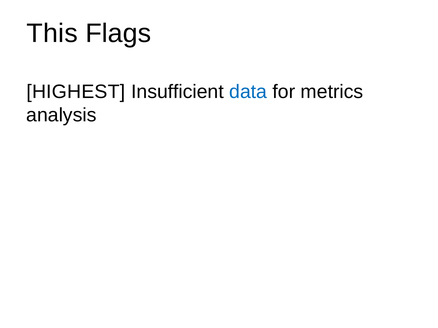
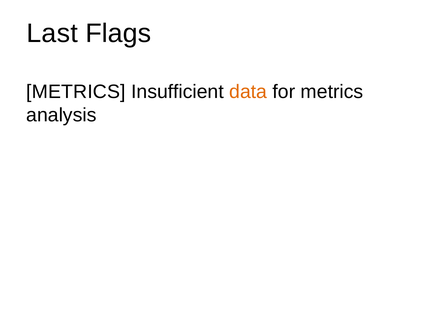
This: This -> Last
HIGHEST at (76, 92): HIGHEST -> METRICS
data colour: blue -> orange
